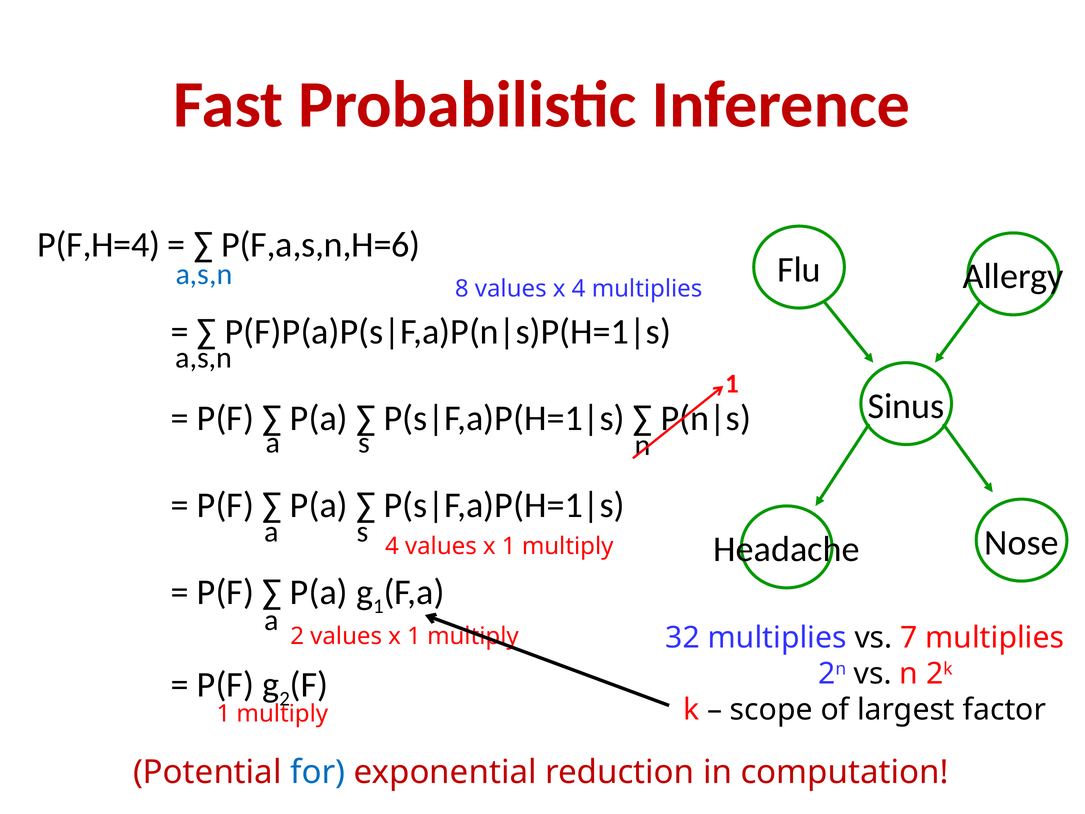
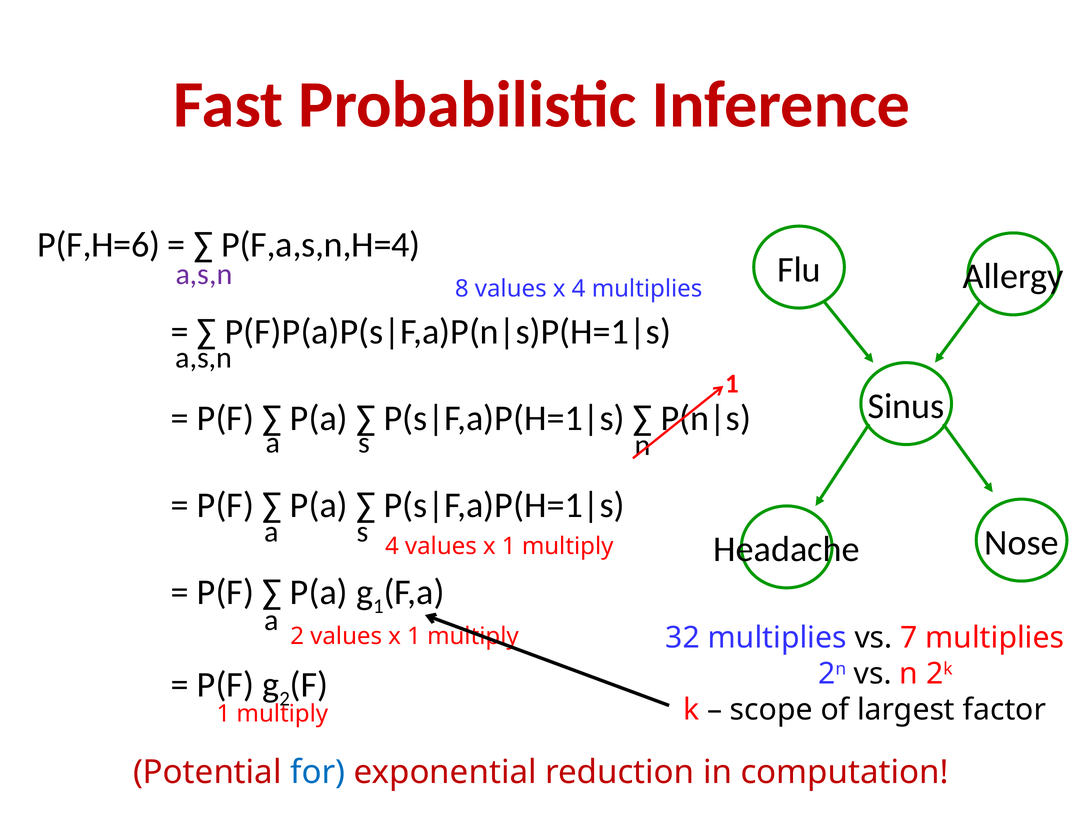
P(F,H=4: P(F,H=4 -> P(F,H=6
P(F,a,s,n,H=6: P(F,a,s,n,H=6 -> P(F,a,s,n,H=4
a,s,n at (204, 274) colour: blue -> purple
